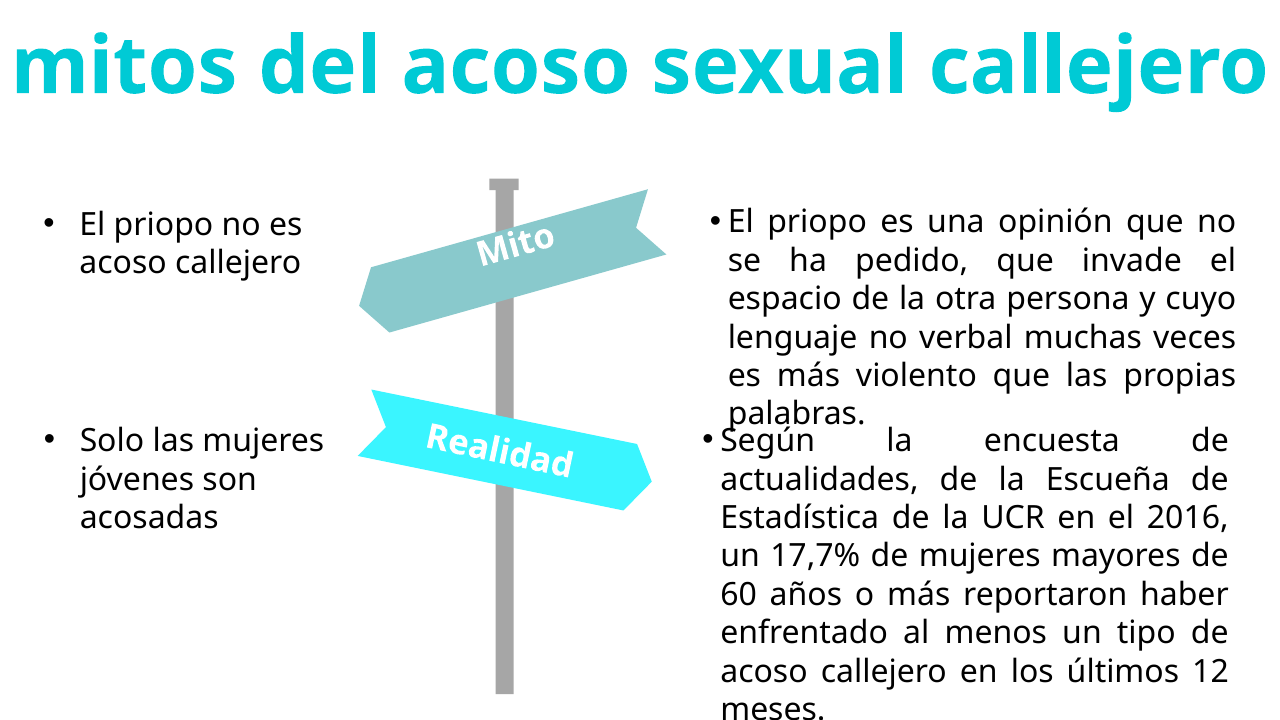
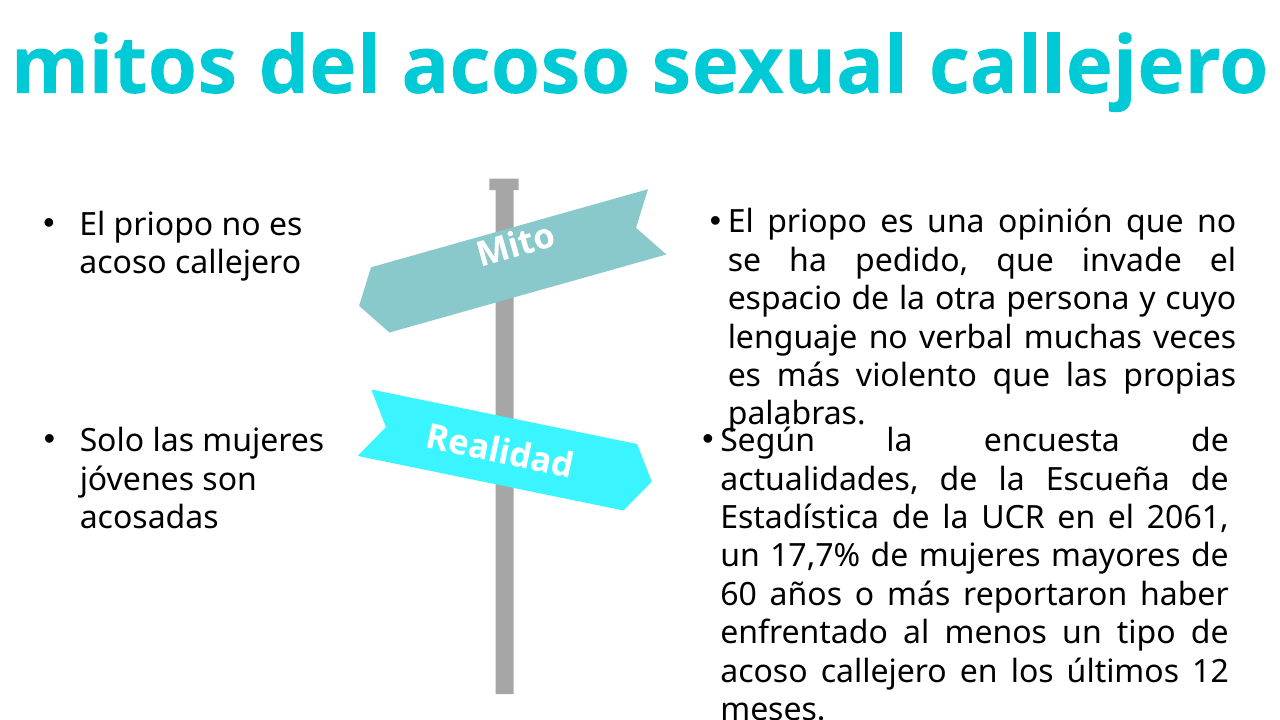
2016: 2016 -> 2061
